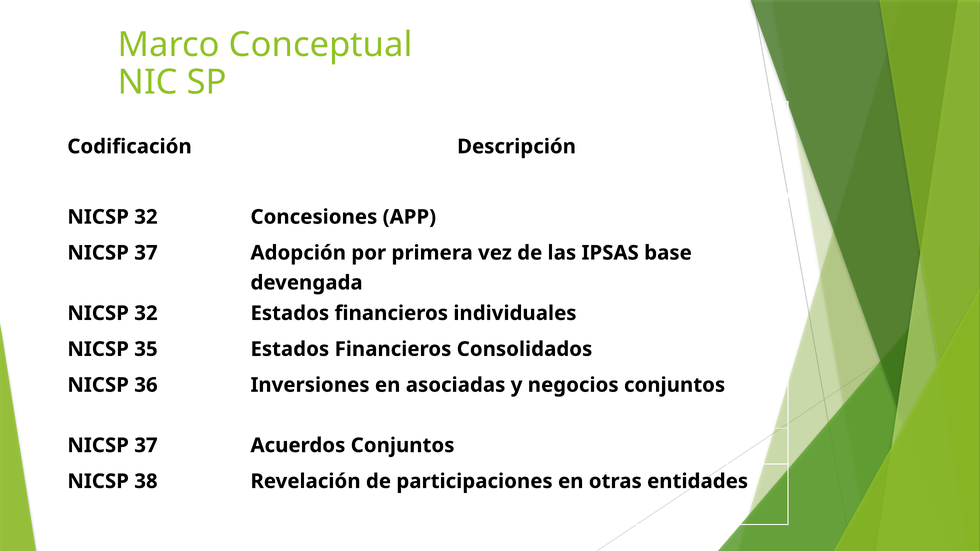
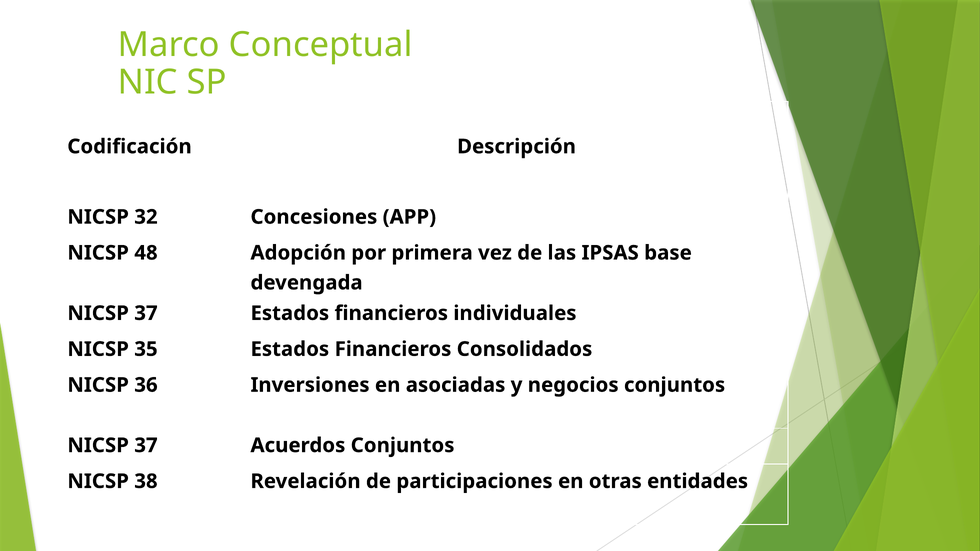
37 at (146, 253): 37 -> 48
32 at (146, 313): 32 -> 37
